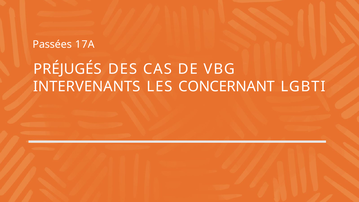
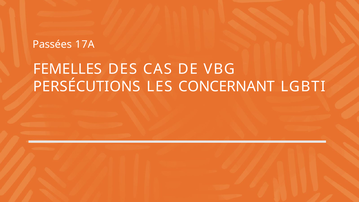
PRÉJUGÉS: PRÉJUGÉS -> FEMELLES
INTERVENANTS: INTERVENANTS -> PERSÉCUTIONS
